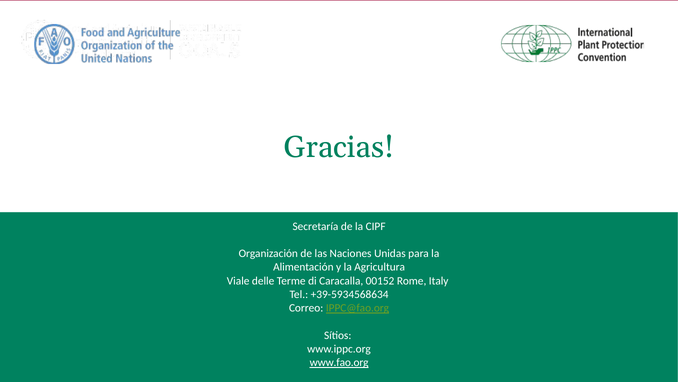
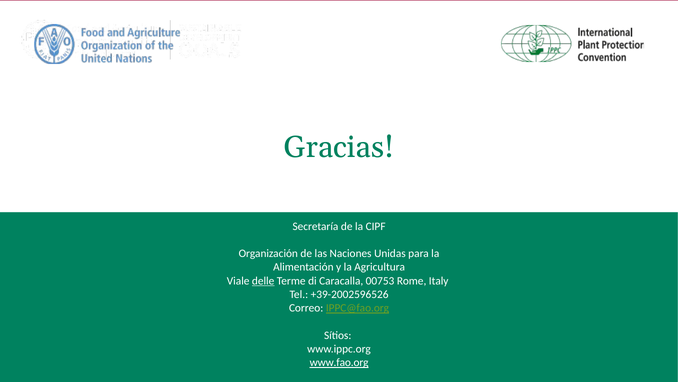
delle underline: none -> present
00152: 00152 -> 00753
+39-5934568634: +39-5934568634 -> +39-2002596526
